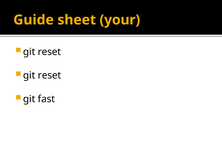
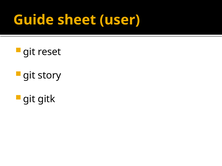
your: your -> user
reset at (50, 76): reset -> story
fast: fast -> gitk
